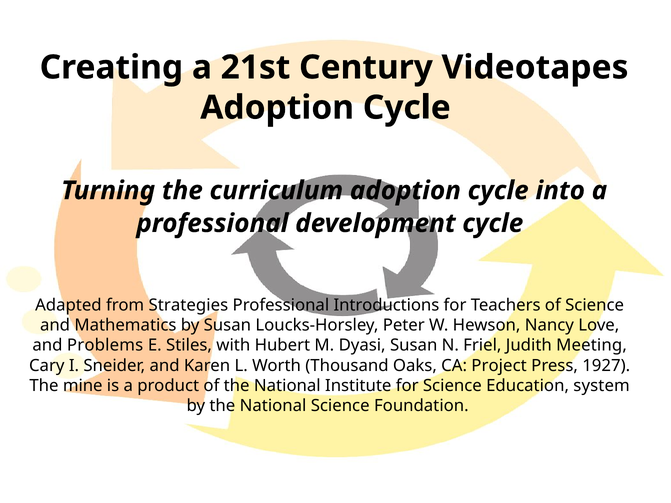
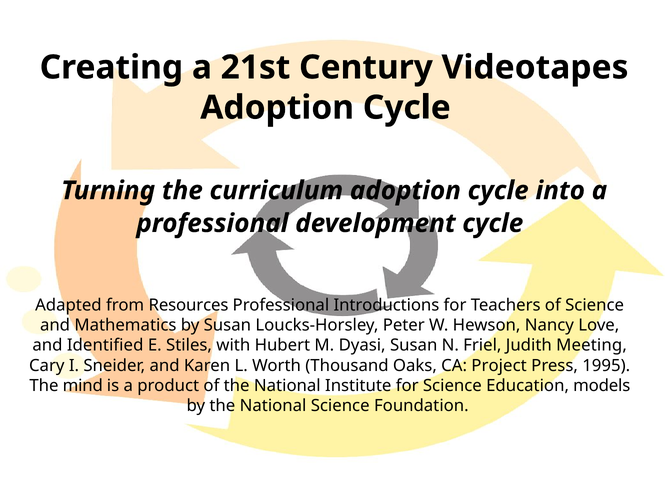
Strategies: Strategies -> Resources
Problems: Problems -> Identified
1927: 1927 -> 1995
mine: mine -> mind
system: system -> models
